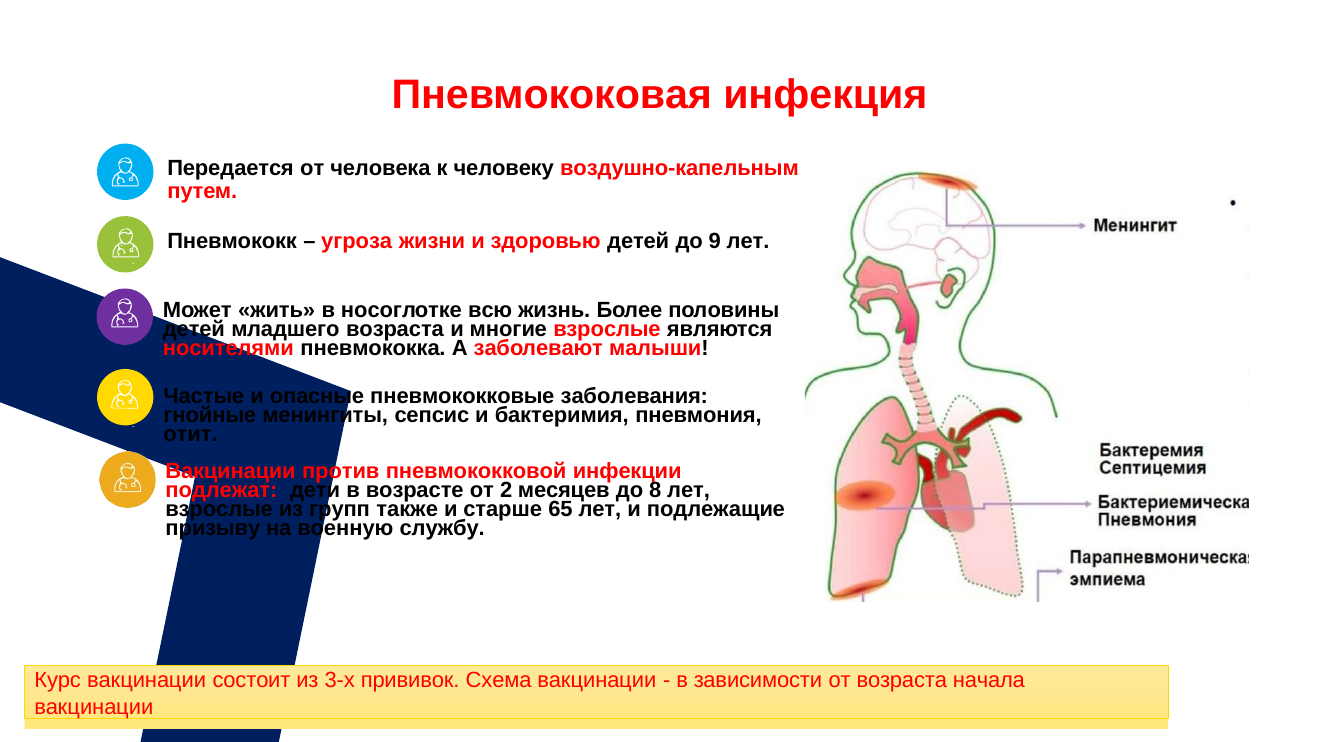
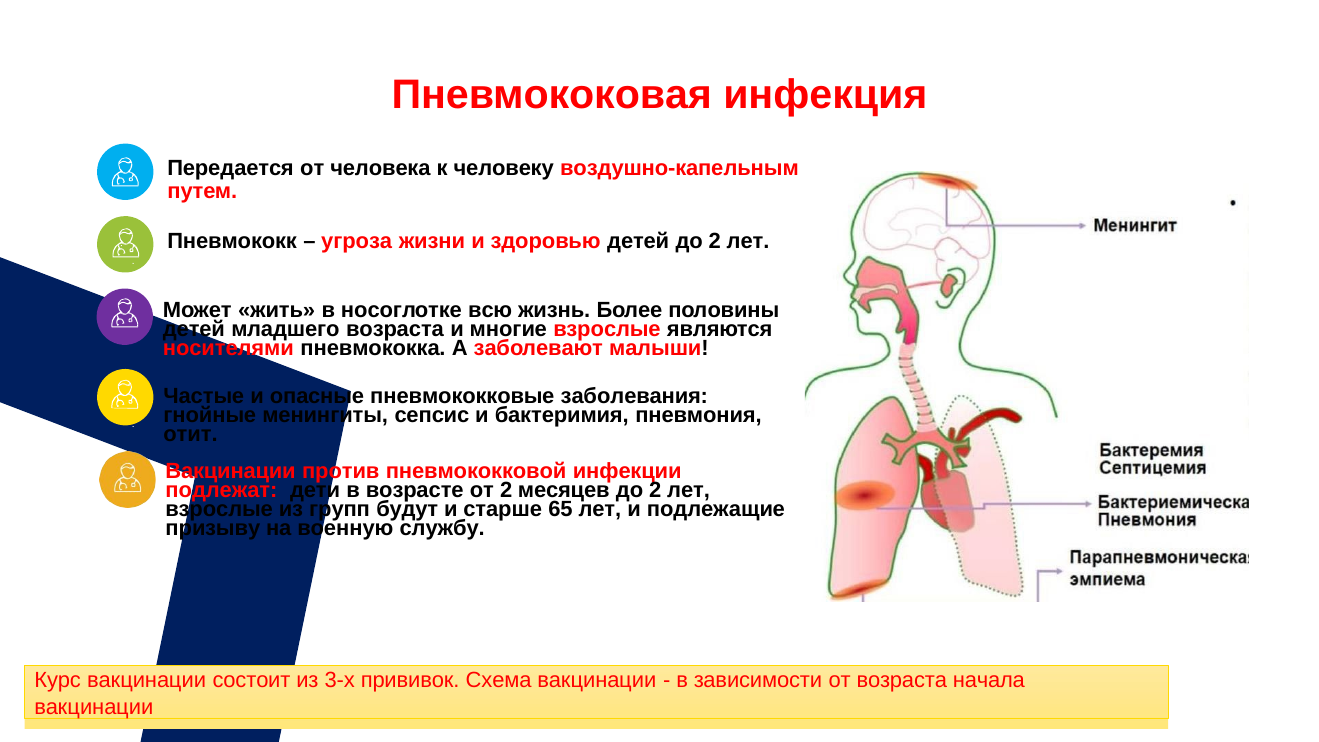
детей до 9: 9 -> 2
месяцев до 8: 8 -> 2
также: также -> будут
